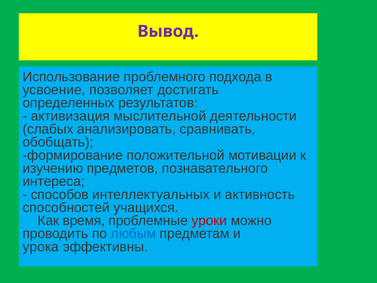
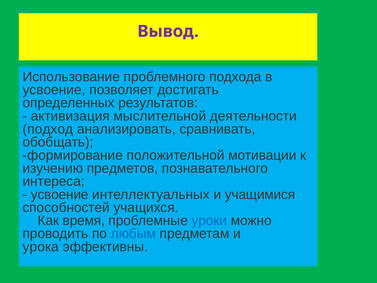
слабых: слабых -> подход
способов at (60, 194): способов -> усвоение
активность: активность -> учащимися
уроки colour: red -> blue
